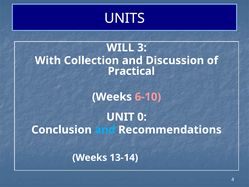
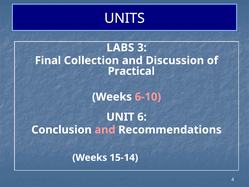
WILL: WILL -> LABS
With: With -> Final
0: 0 -> 6
and at (105, 130) colour: light blue -> pink
13-14: 13-14 -> 15-14
